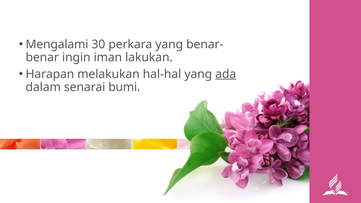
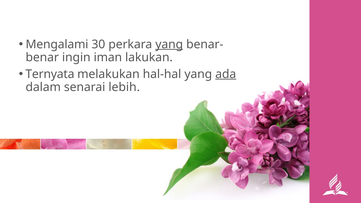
yang at (169, 44) underline: none -> present
Harapan: Harapan -> Ternyata
bumi: bumi -> lebih
